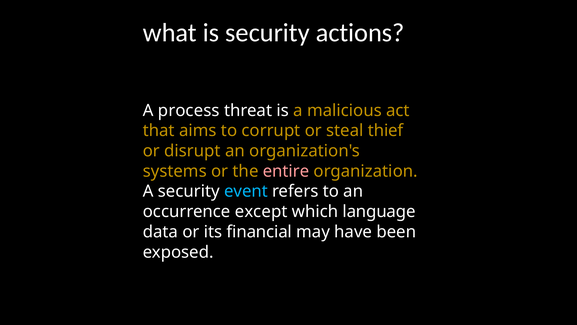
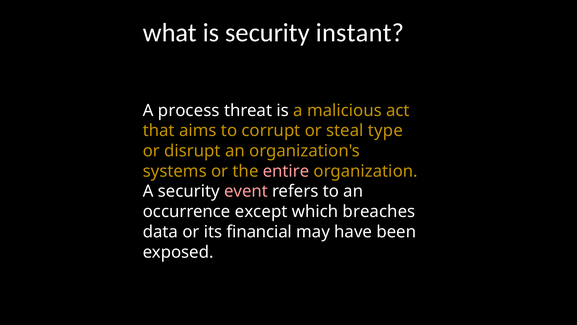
actions: actions -> instant
thief: thief -> type
event colour: light blue -> pink
language: language -> breaches
